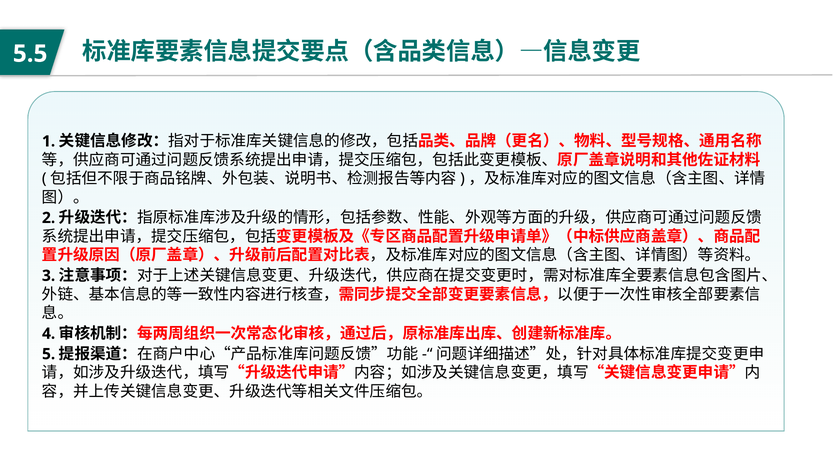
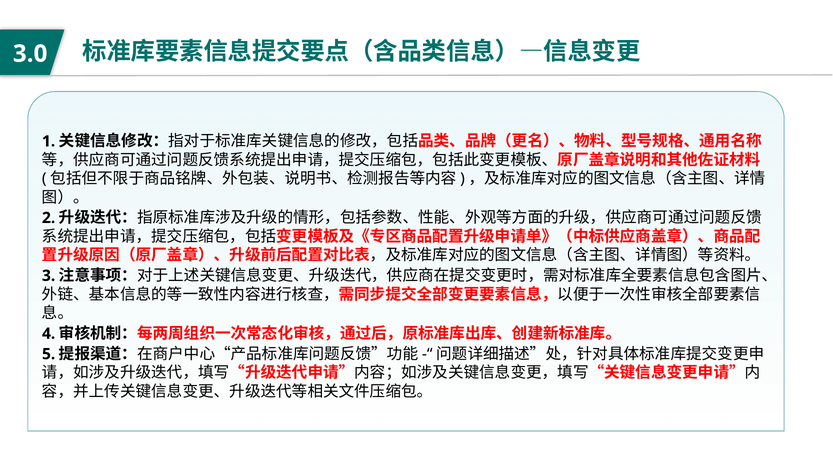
5.5: 5.5 -> 3.0
